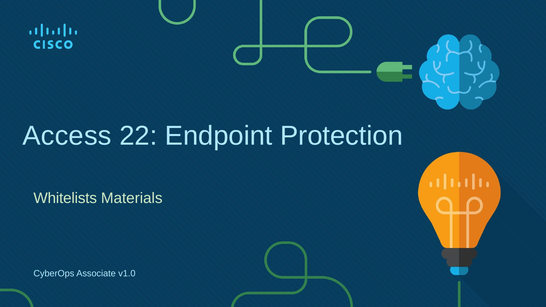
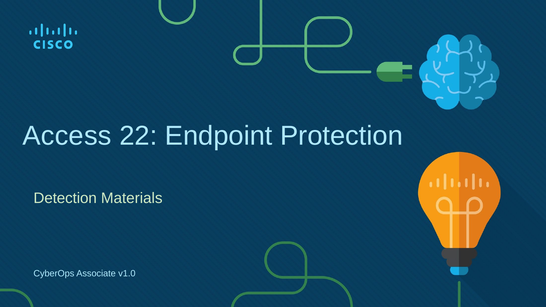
Whitelists: Whitelists -> Detection
